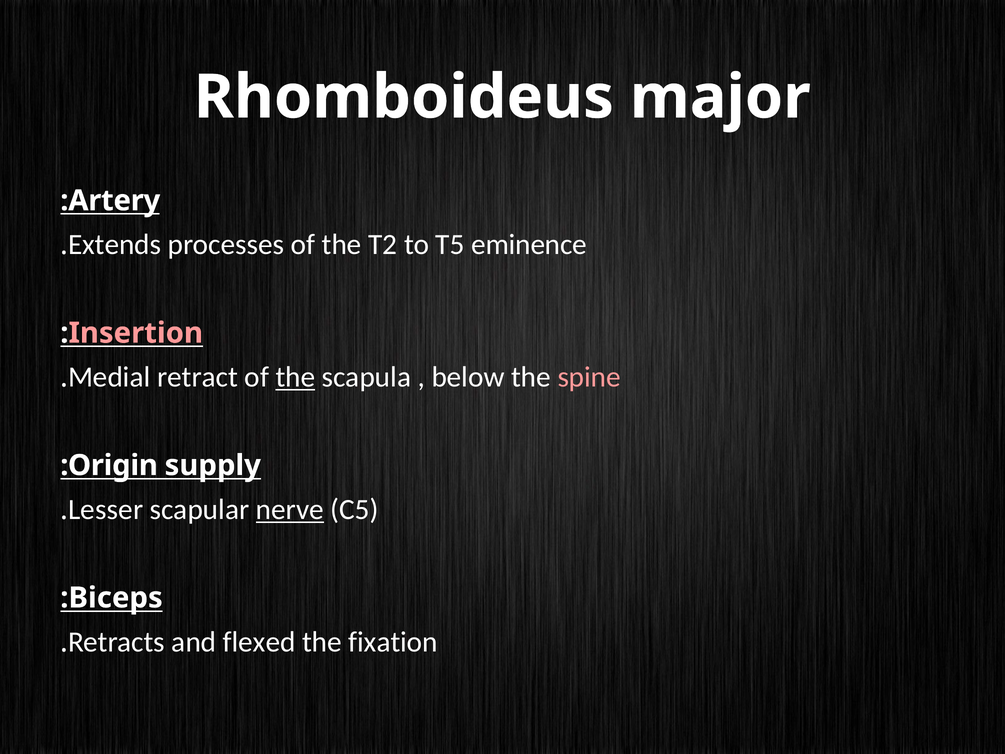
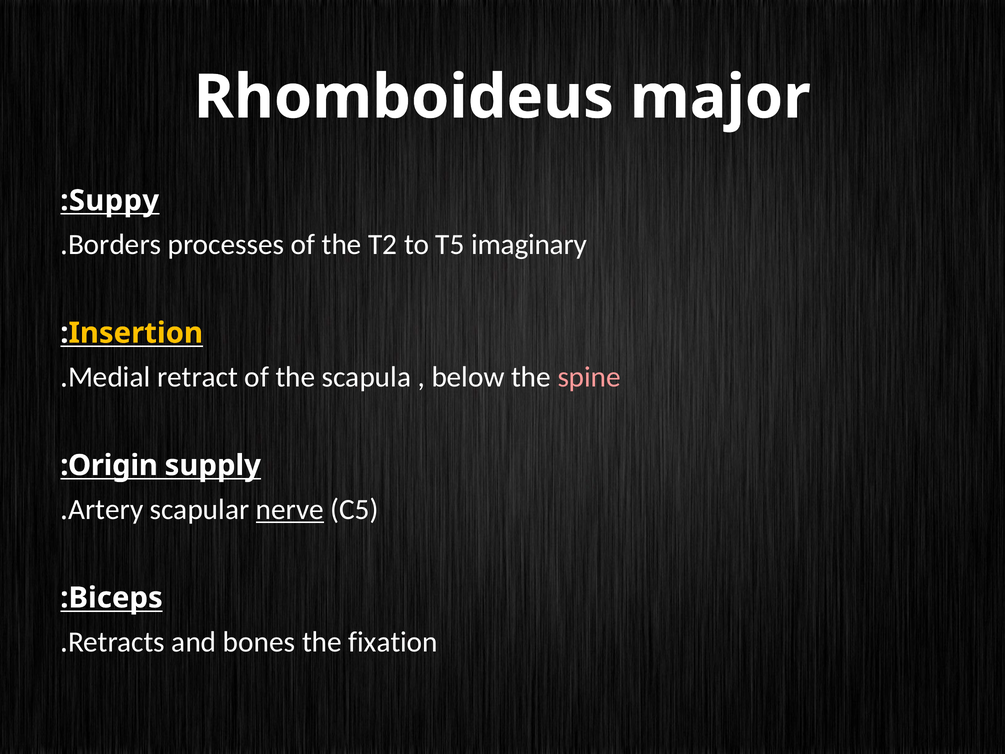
Artery: Artery -> Suppy
Extends: Extends -> Borders
eminence: eminence -> imaginary
Insertion colour: pink -> yellow
the at (295, 377) underline: present -> none
Lesser: Lesser -> Artery
flexed: flexed -> bones
